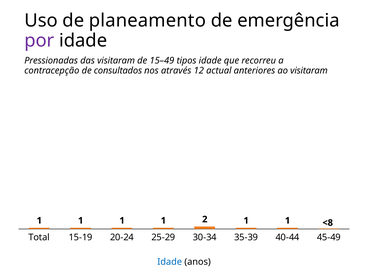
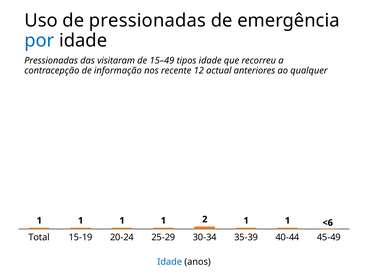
de planeamento: planeamento -> pressionadas
por colour: purple -> blue
consultados: consultados -> informação
através: através -> recente
ao visitaram: visitaram -> qualquer
<8: <8 -> <6
